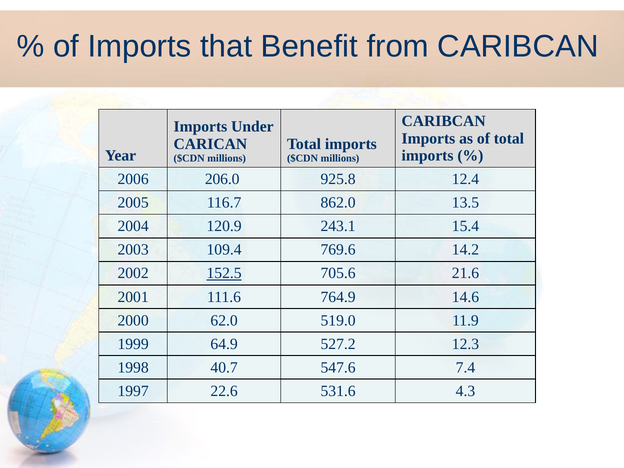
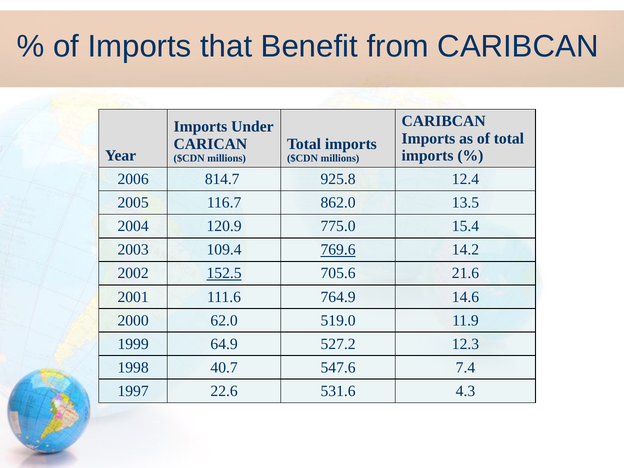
206.0: 206.0 -> 814.7
243.1: 243.1 -> 775.0
769.6 underline: none -> present
